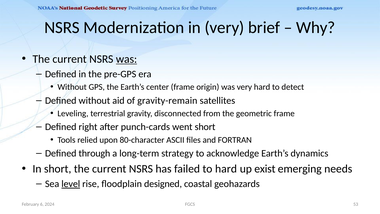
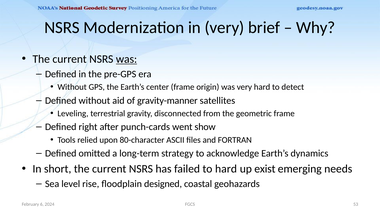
gravity-remain: gravity-remain -> gravity-manner
went short: short -> show
through: through -> omitted
level underline: present -> none
